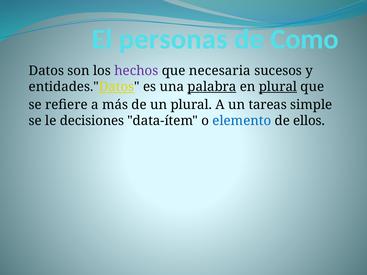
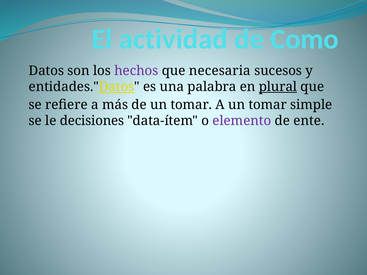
personas: personas -> actividad
palabra underline: present -> none
de un plural: plural -> tomar
A un tareas: tareas -> tomar
elemento colour: blue -> purple
ellos: ellos -> ente
